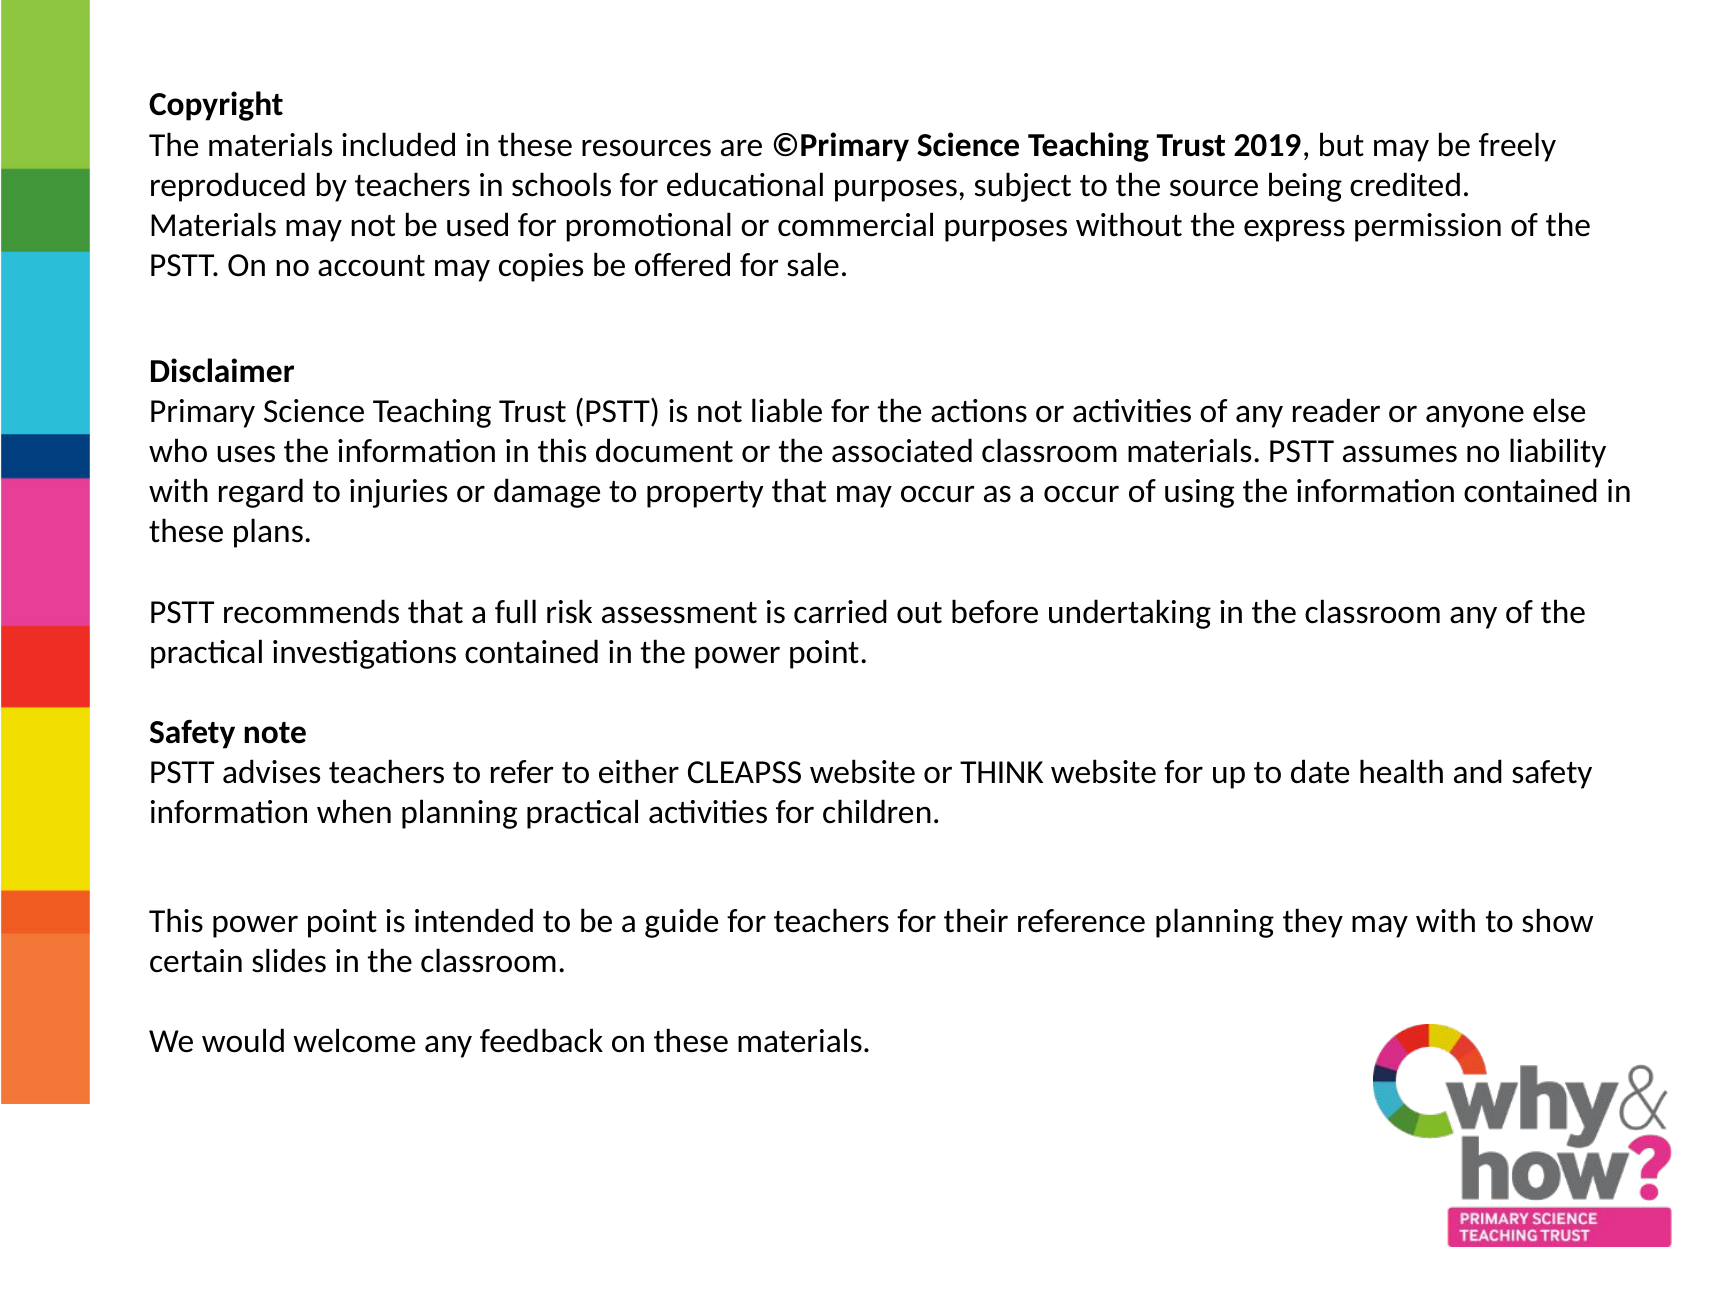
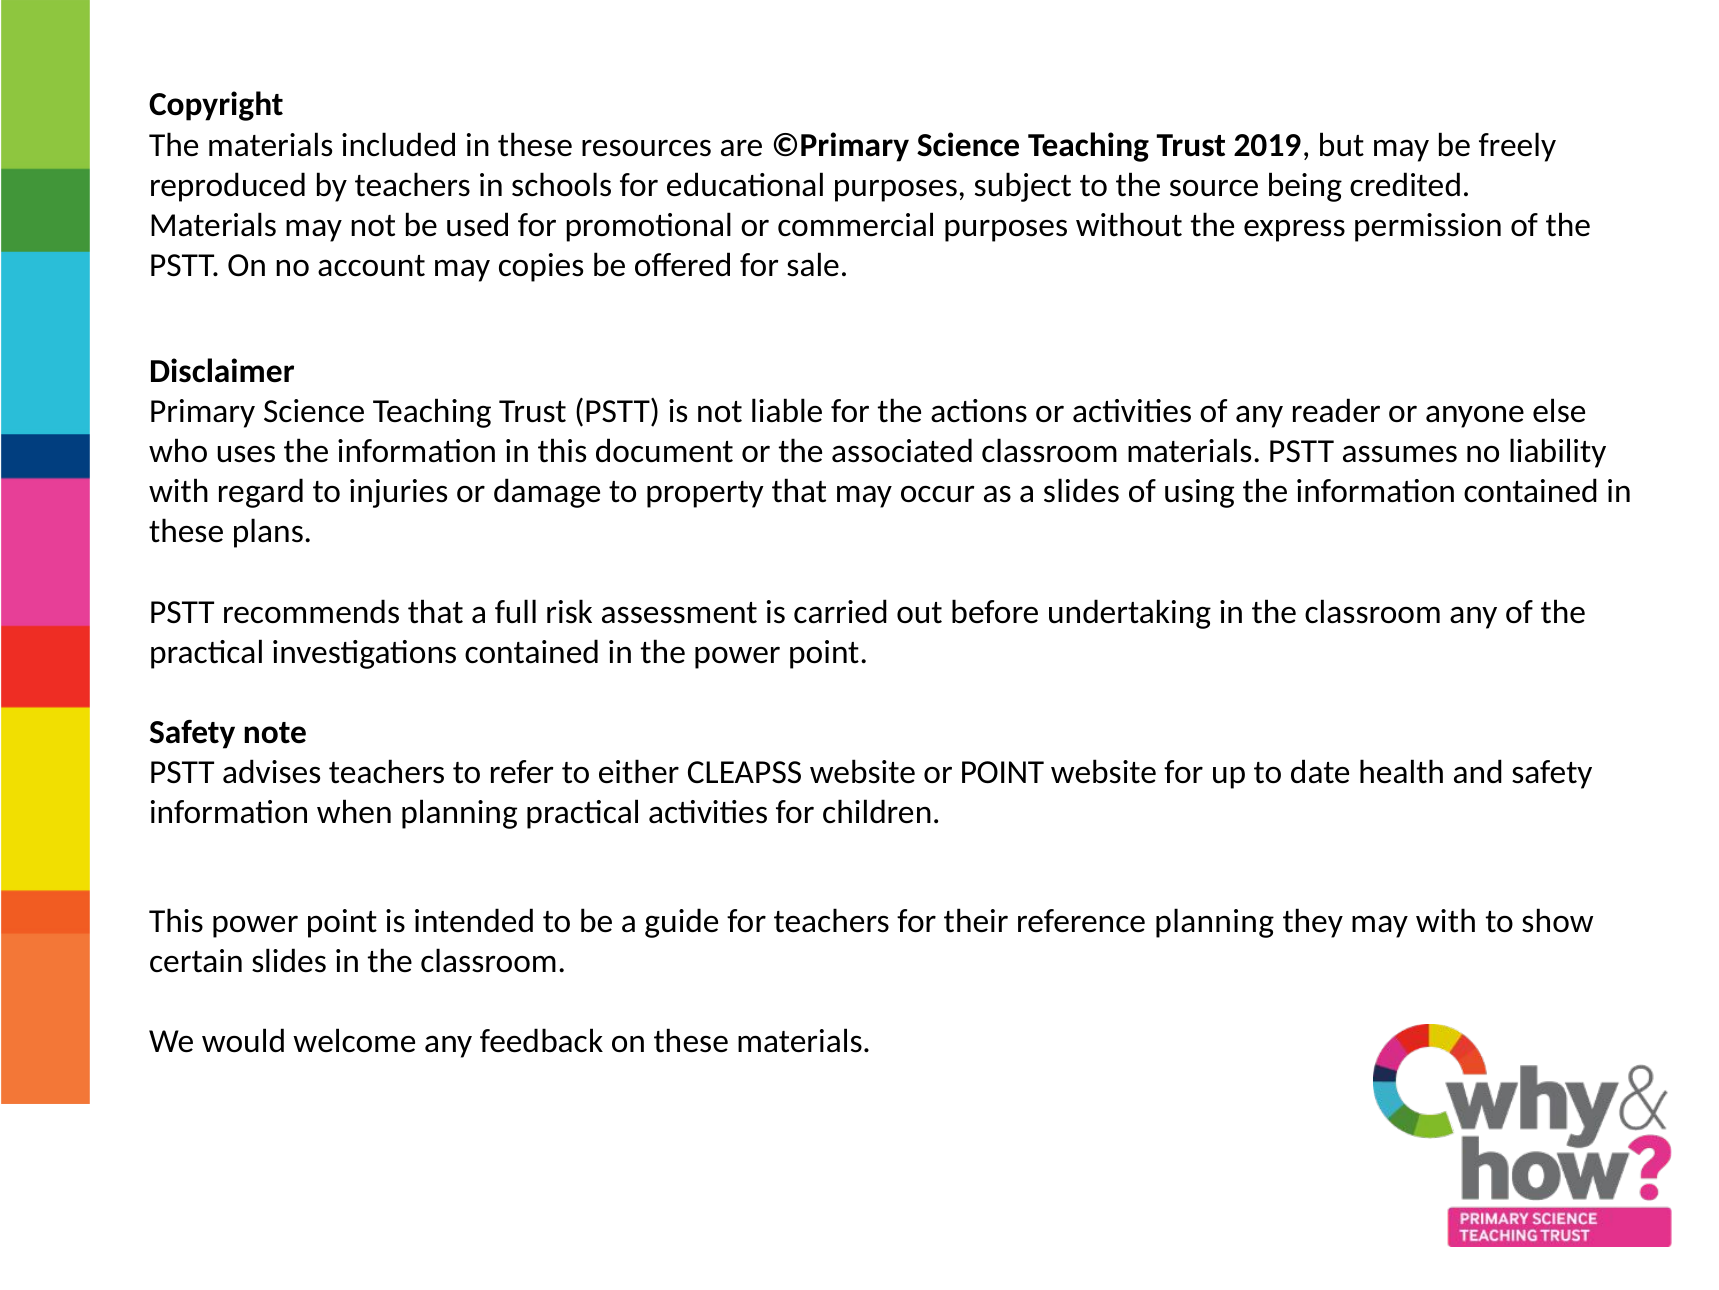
a occur: occur -> slides
or THINK: THINK -> POINT
